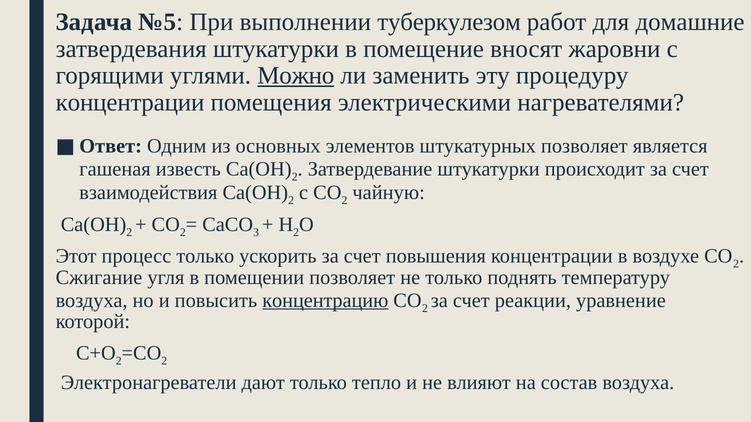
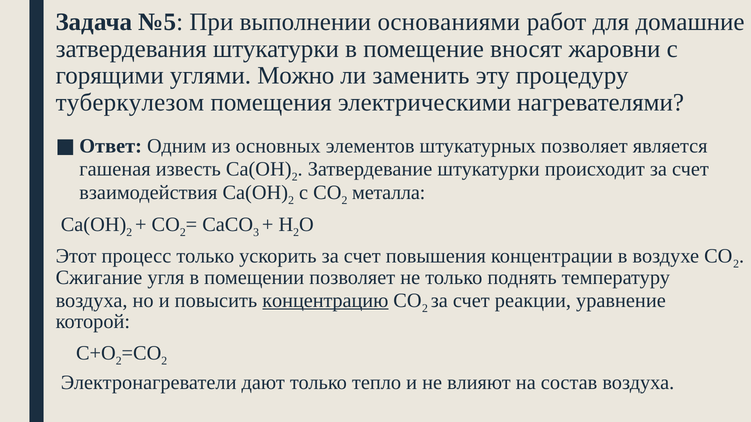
туберкулезом: туберкулезом -> основаниями
Можно underline: present -> none
концентрации at (130, 102): концентрации -> туберкулезом
чайную: чайную -> металла
